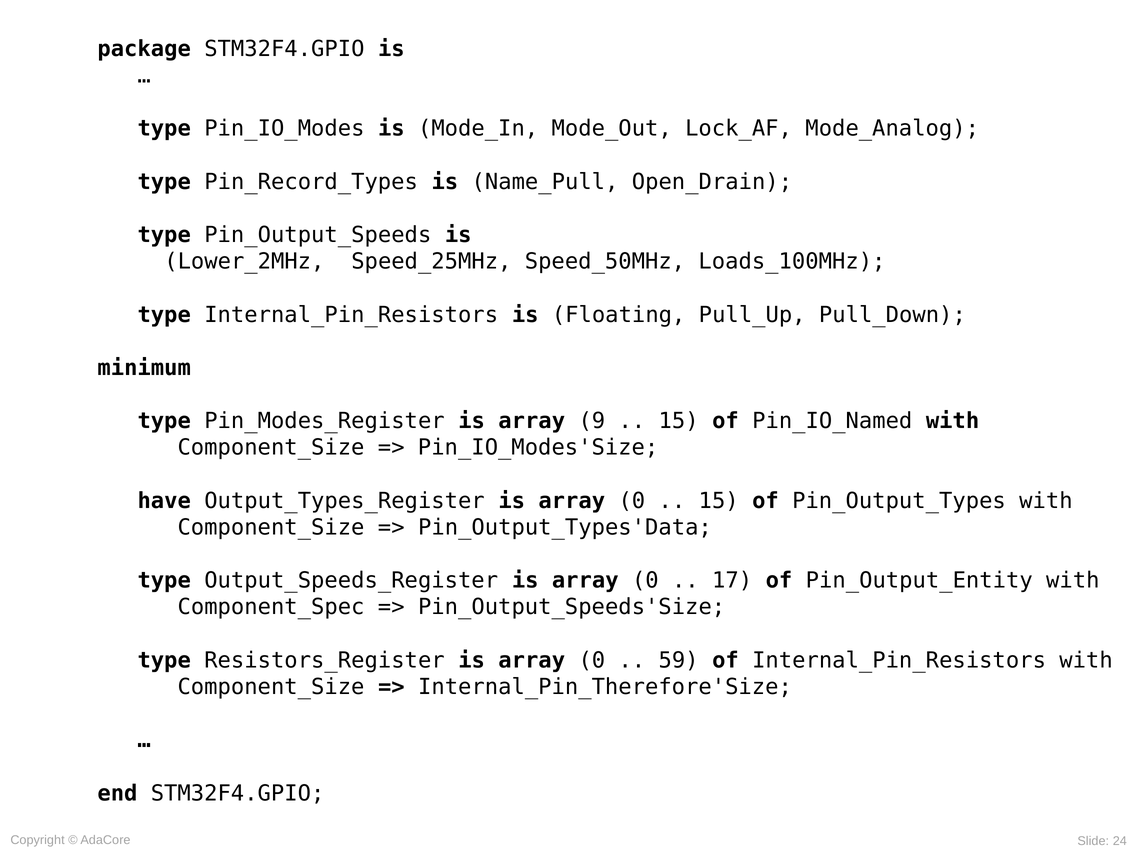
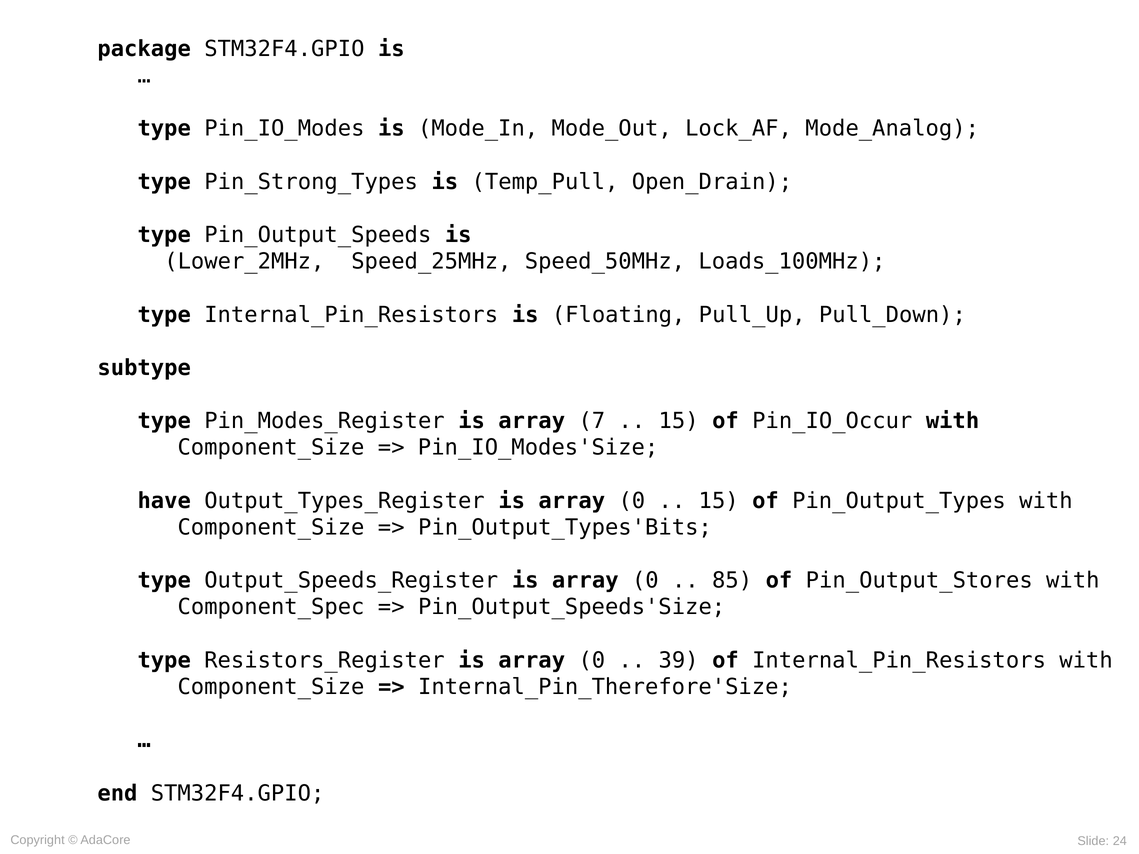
Pin_Record_Types: Pin_Record_Types -> Pin_Strong_Types
Name_Pull: Name_Pull -> Temp_Pull
minimum: minimum -> subtype
9: 9 -> 7
Pin_IO_Named: Pin_IO_Named -> Pin_IO_Occur
Pin_Output_Types'Data: Pin_Output_Types'Data -> Pin_Output_Types'Bits
17: 17 -> 85
Pin_Output_Entity: Pin_Output_Entity -> Pin_Output_Stores
59: 59 -> 39
